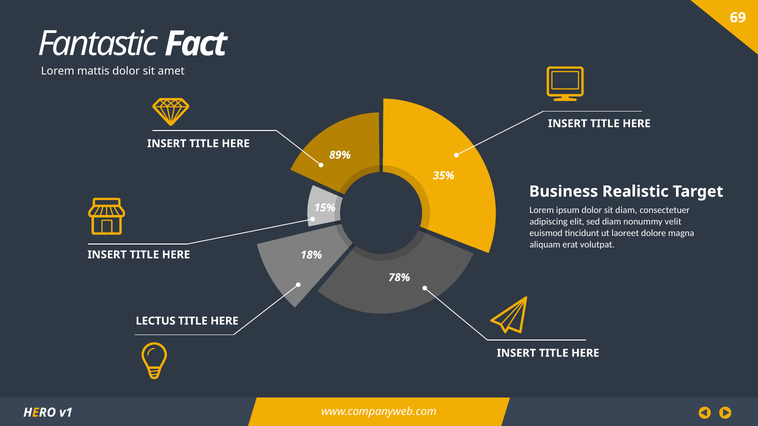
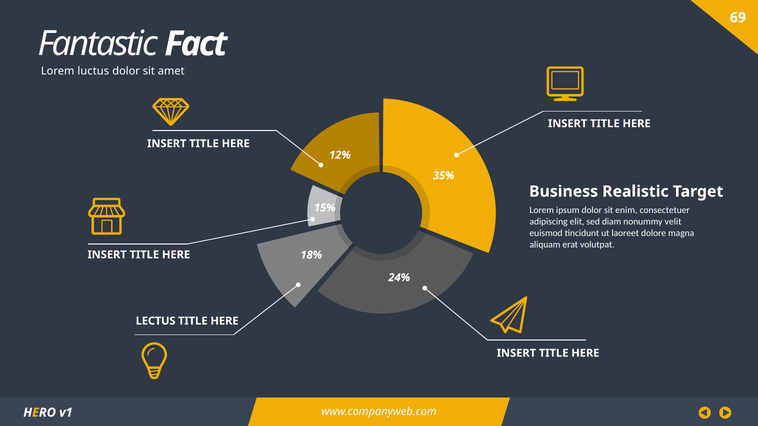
mattis: mattis -> luctus
89%: 89% -> 12%
sit diam: diam -> enim
78%: 78% -> 24%
